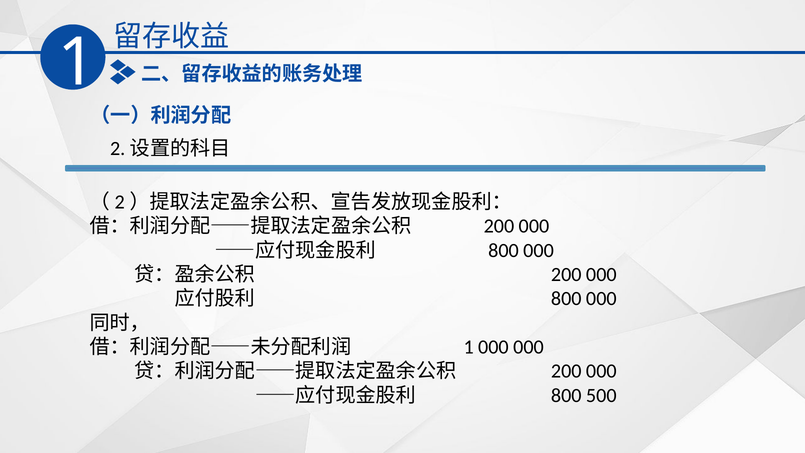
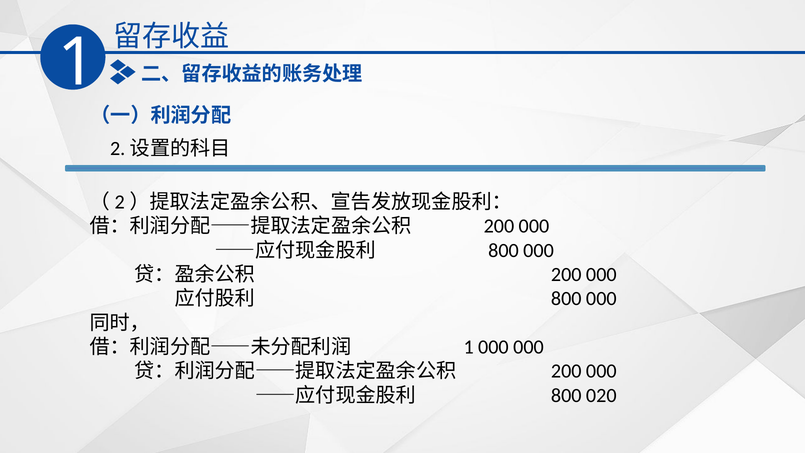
500: 500 -> 020
